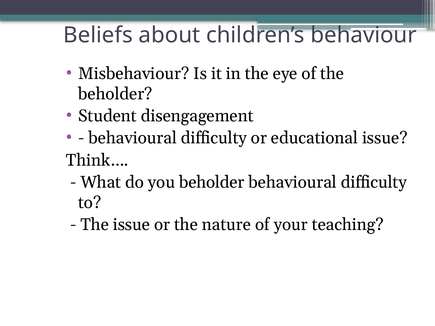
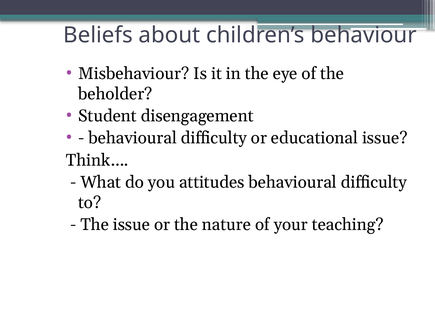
you beholder: beholder -> attitudes
